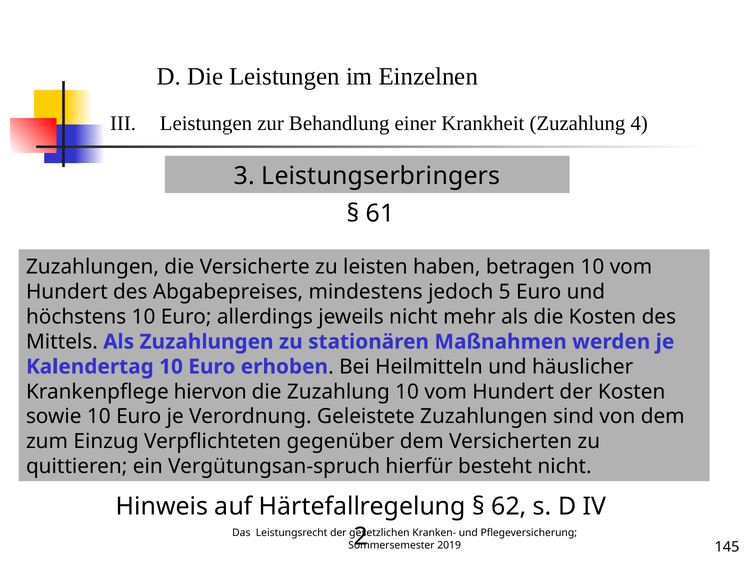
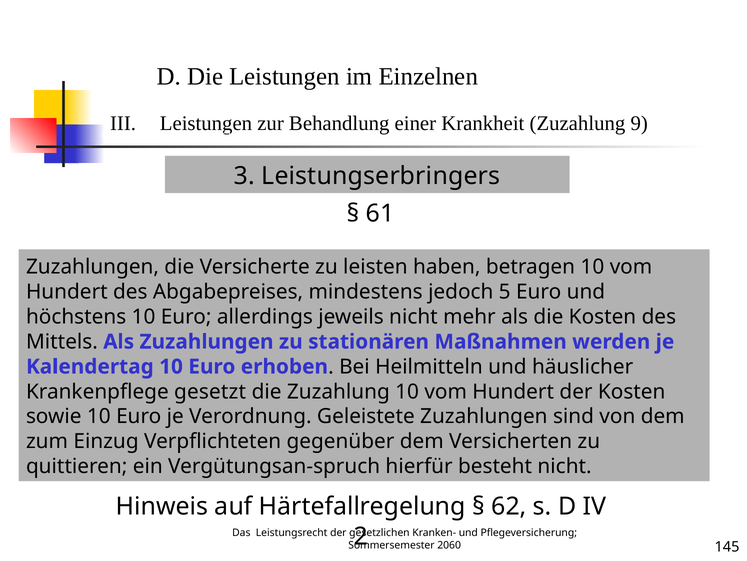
4: 4 -> 9
hiervon: hiervon -> gesetzt
2019: 2019 -> 2060
